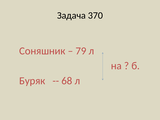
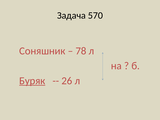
370: 370 -> 570
79: 79 -> 78
Буряк underline: none -> present
68: 68 -> 26
